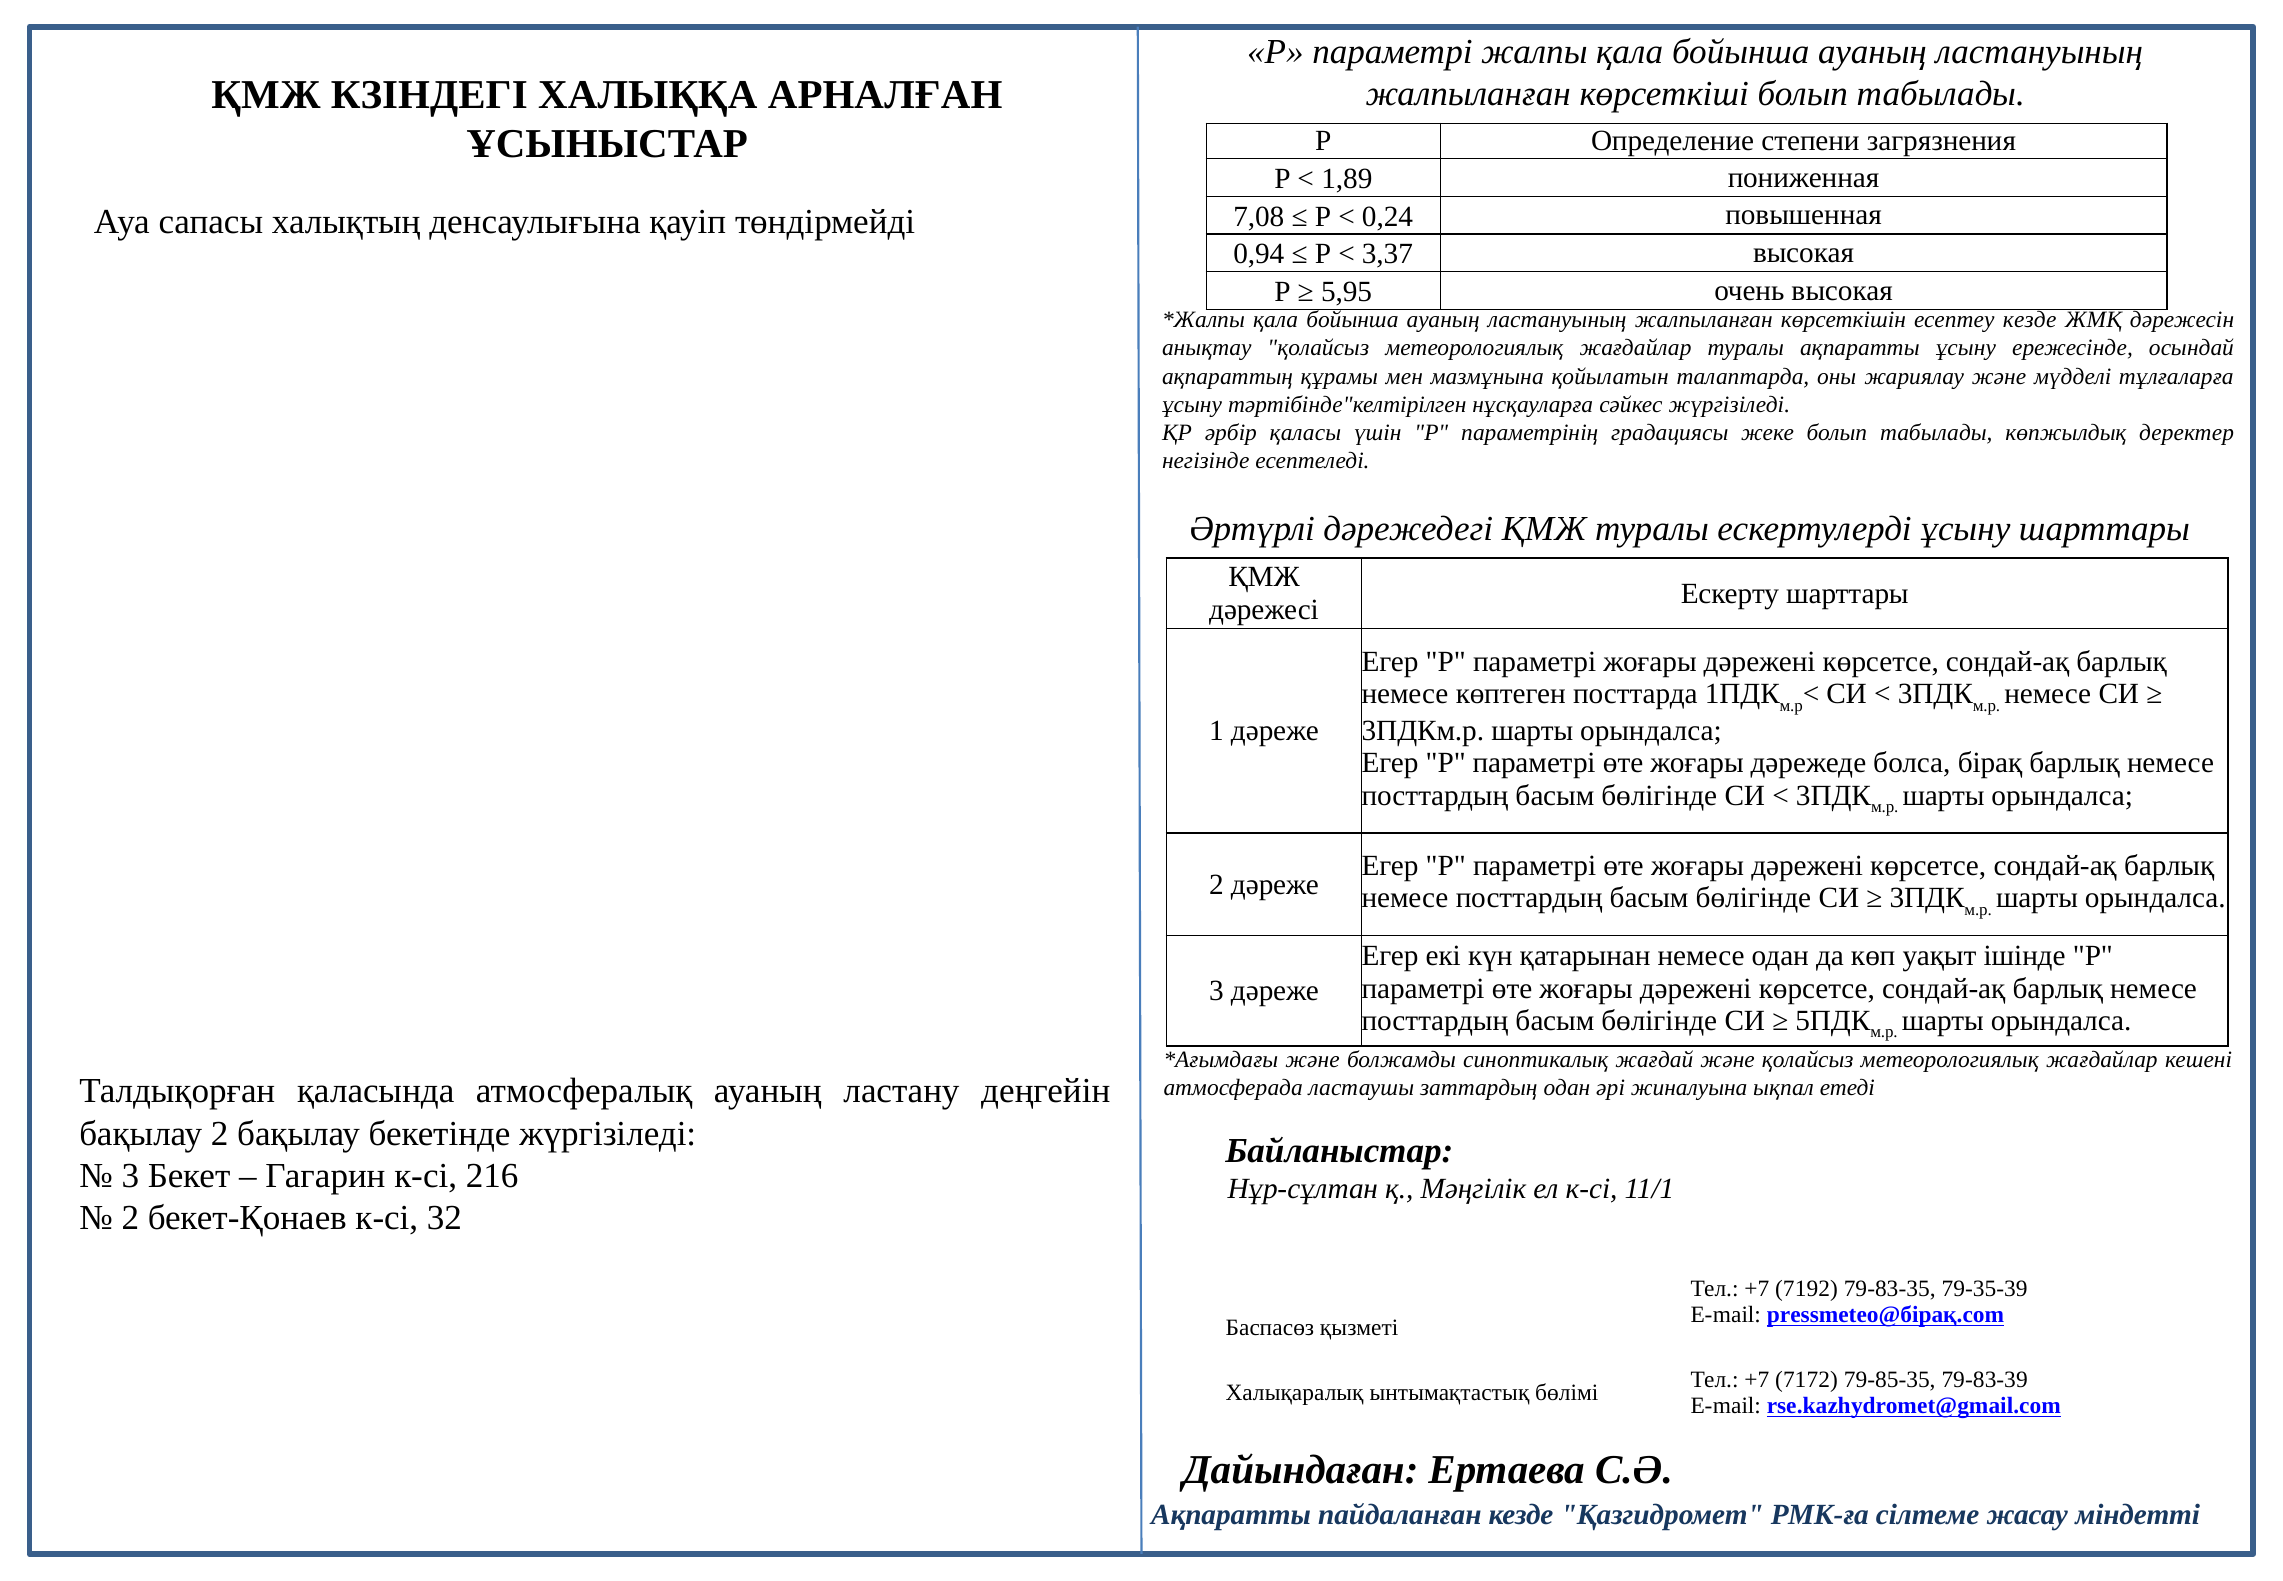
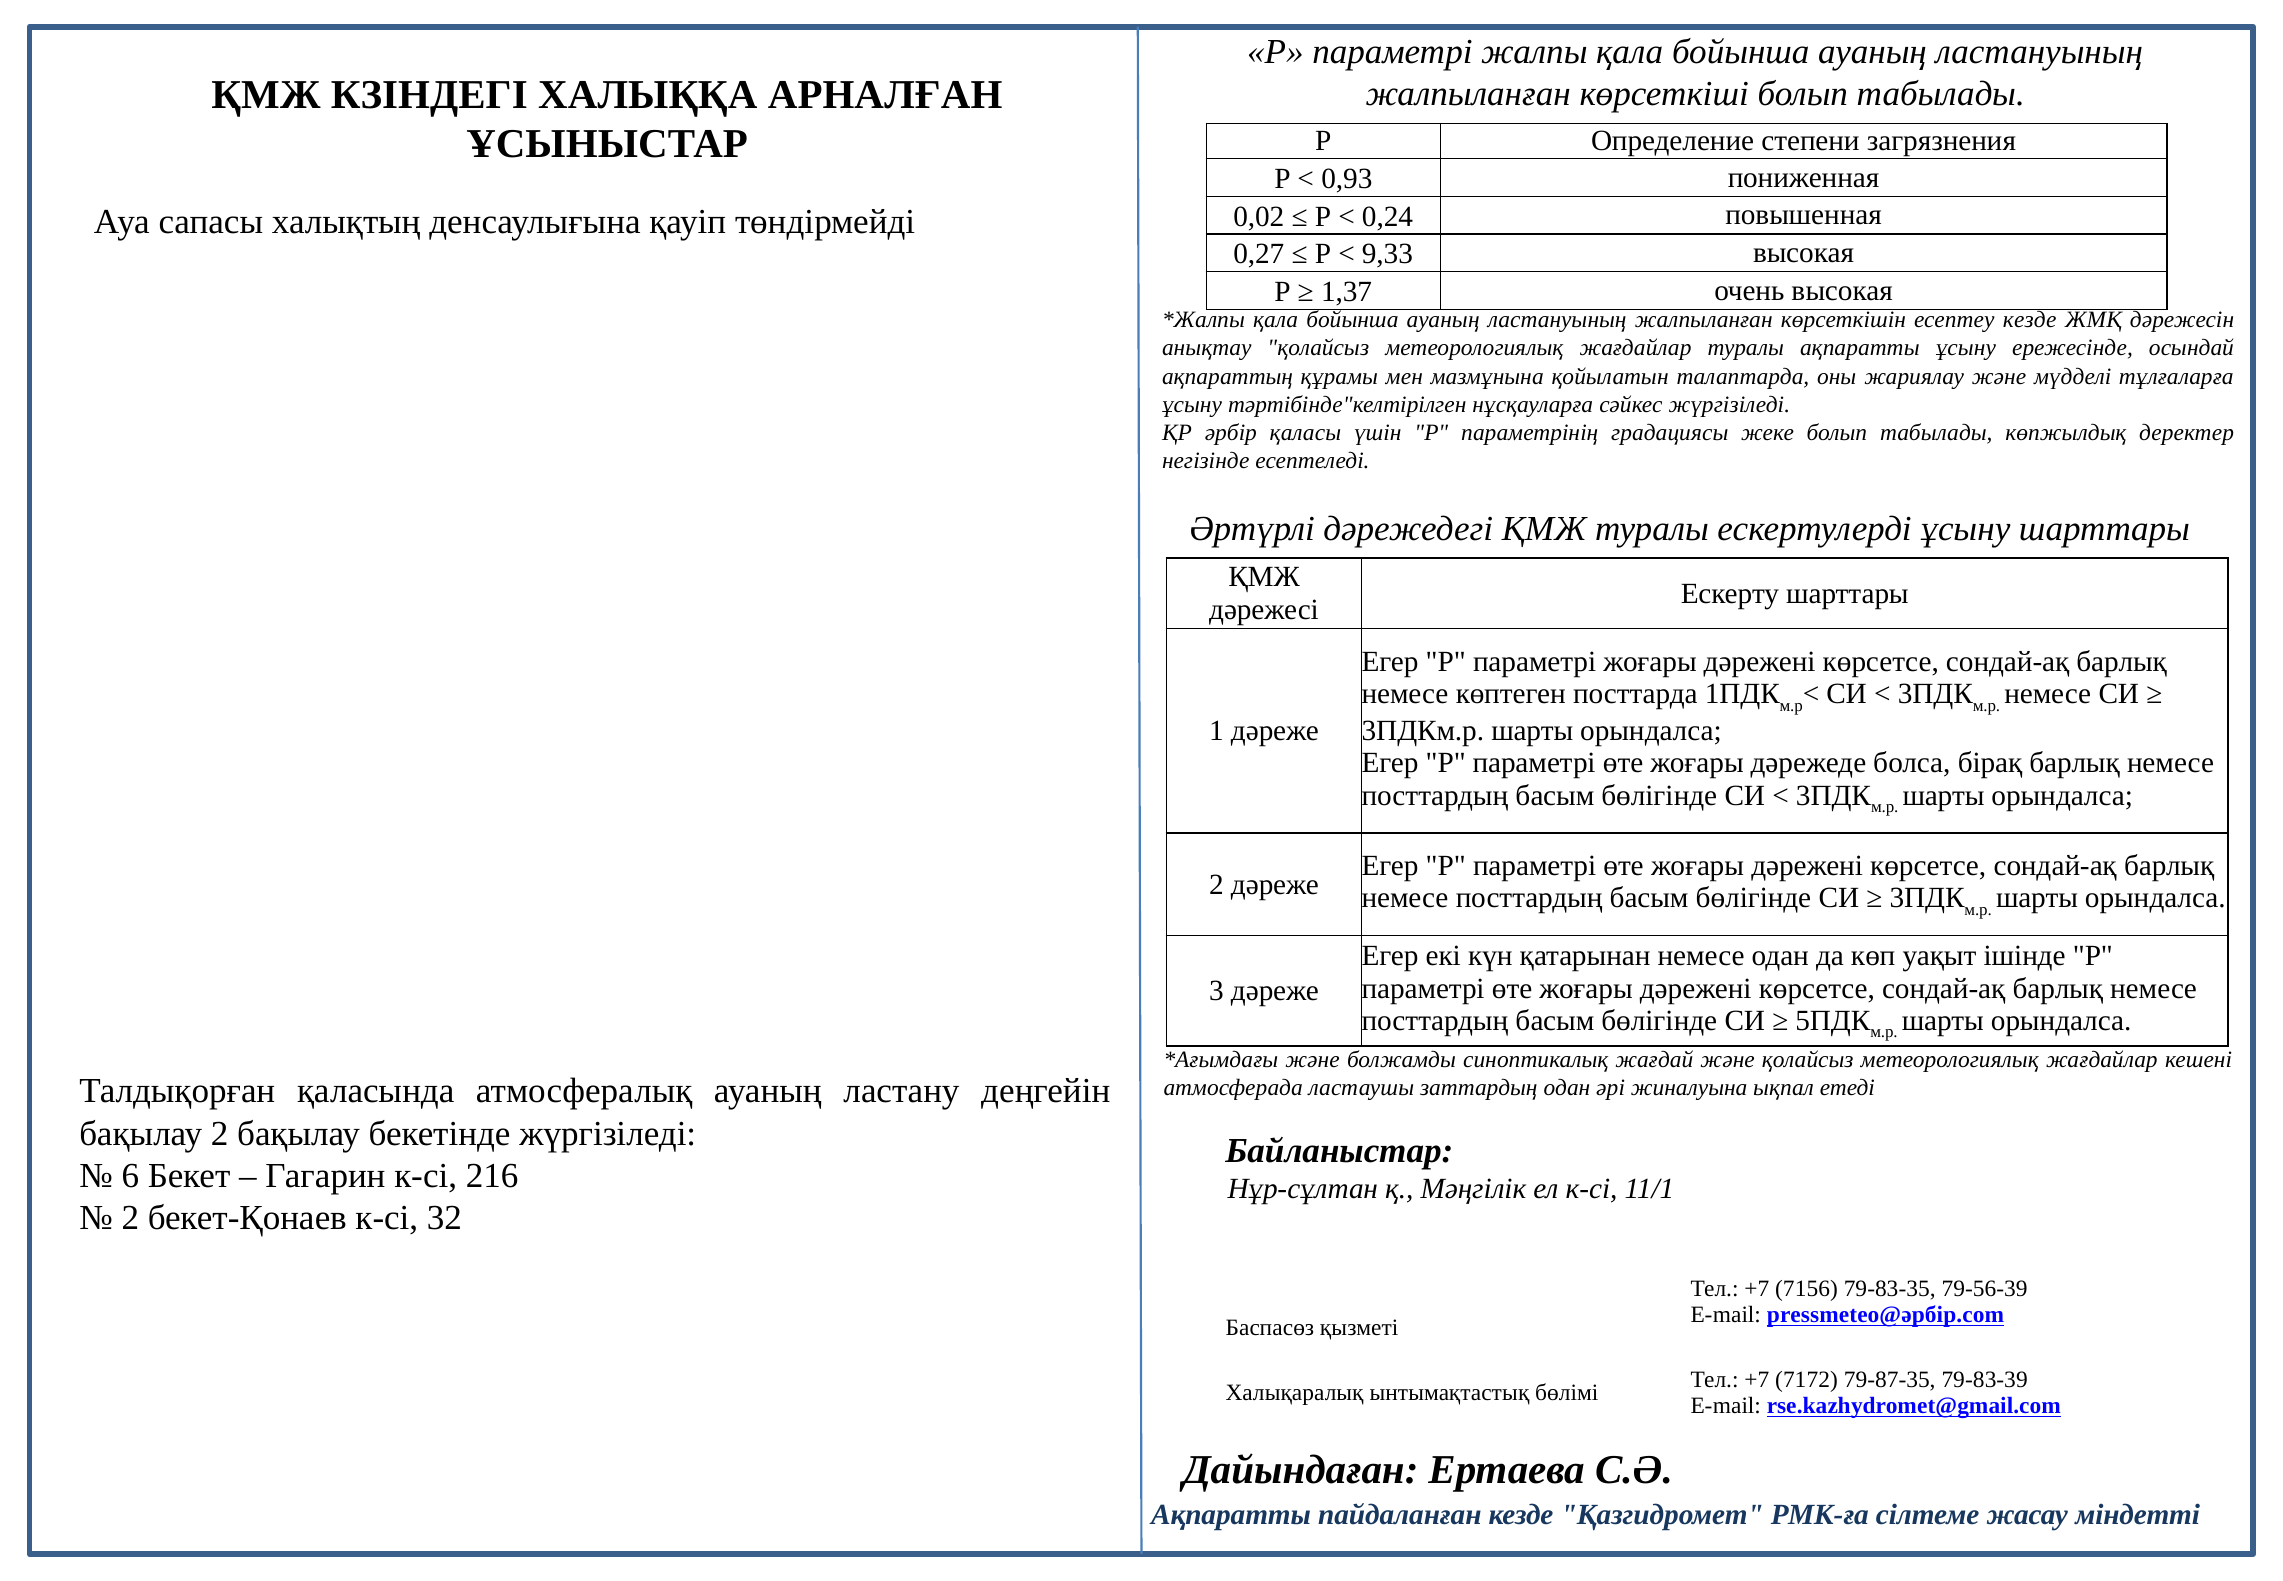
1,89: 1,89 -> 0,93
7,08: 7,08 -> 0,02
0,94: 0,94 -> 0,27
3,37: 3,37 -> 9,33
5,95: 5,95 -> 1,37
3 at (130, 1175): 3 -> 6
7192: 7192 -> 7156
79-35-39: 79-35-39 -> 79-56-39
pressmeteo@бірақ.com: pressmeteo@бірақ.com -> pressmeteo@әрбір.com
79-85-35: 79-85-35 -> 79-87-35
